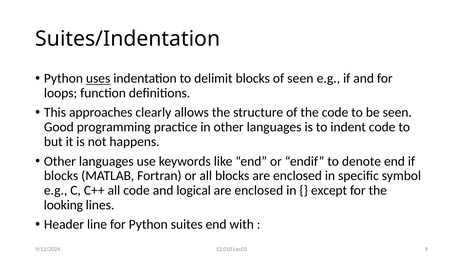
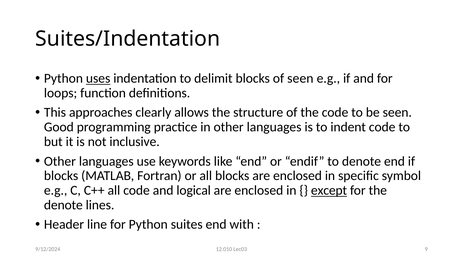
happens: happens -> inclusive
except underline: none -> present
looking at (63, 205): looking -> denote
